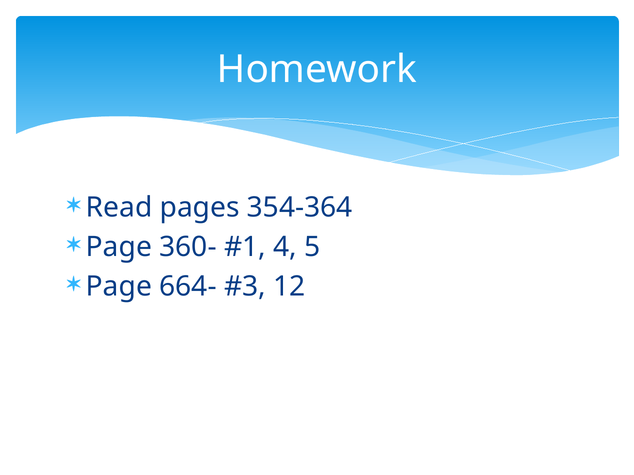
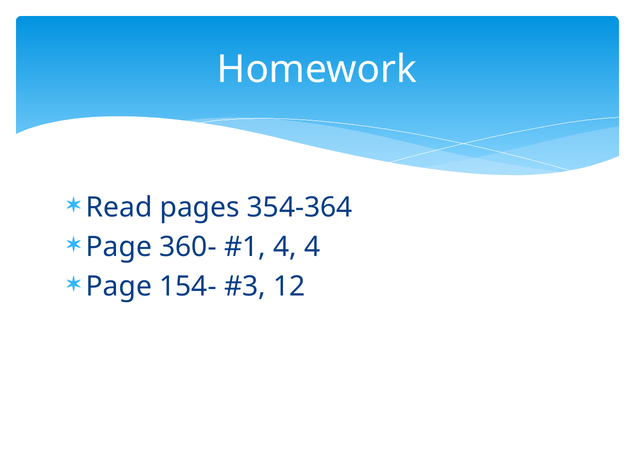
4 5: 5 -> 4
664-: 664- -> 154-
